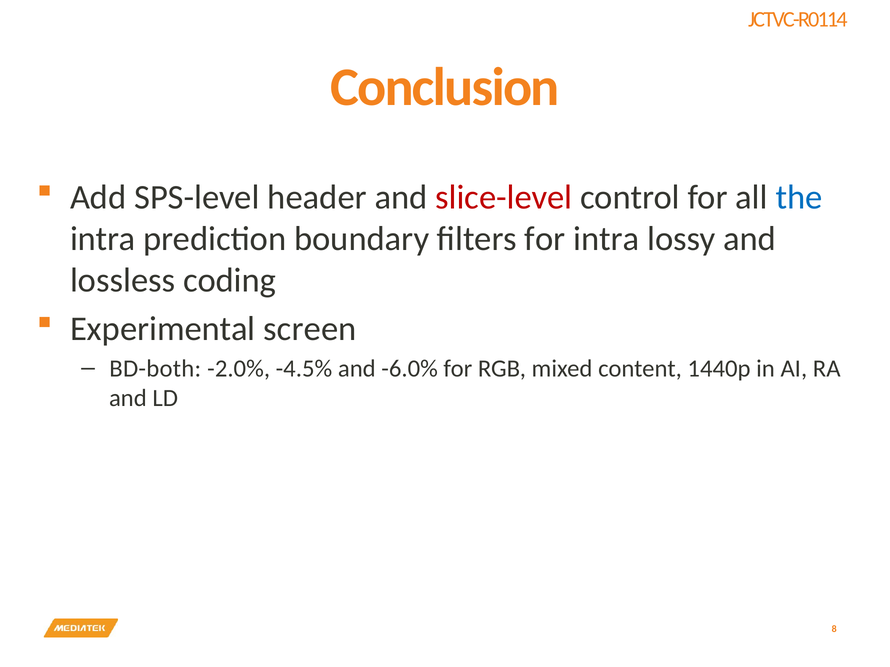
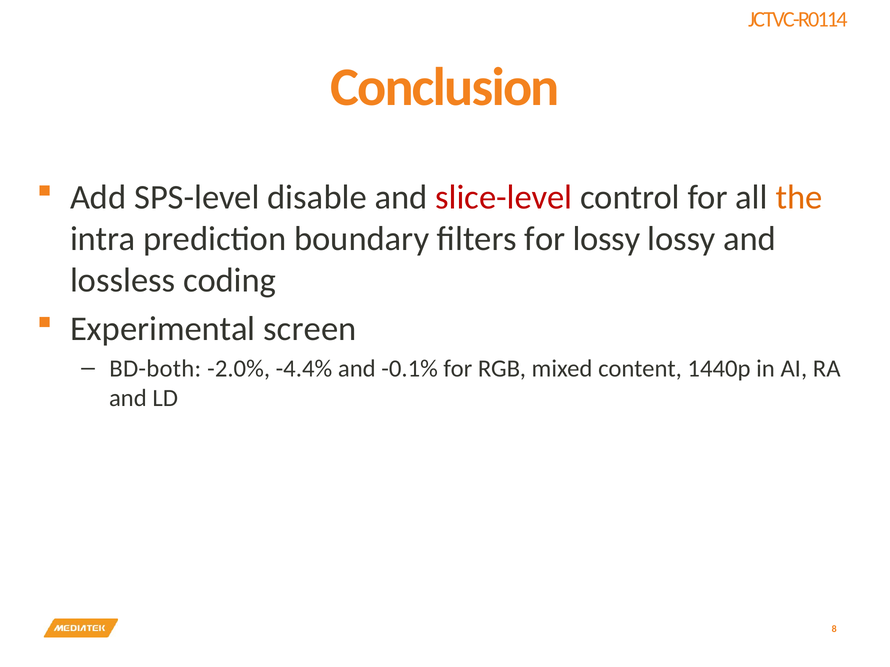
header: header -> disable
the colour: blue -> orange
for intra: intra -> lossy
-4.5%: -4.5% -> -4.4%
-6.0%: -6.0% -> -0.1%
